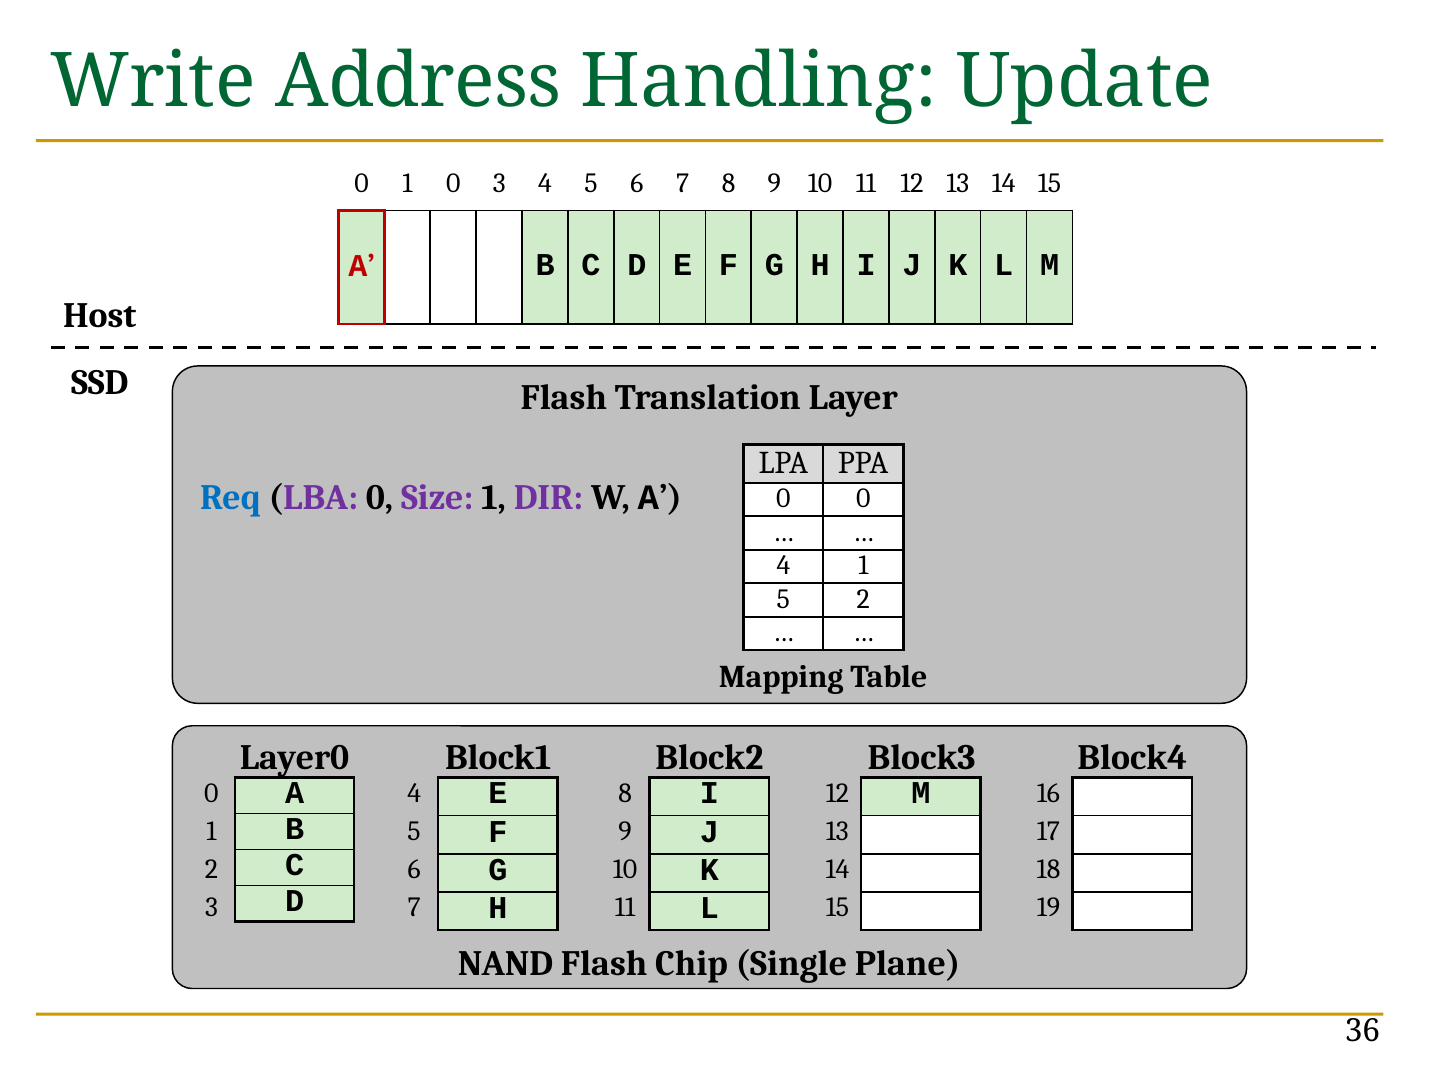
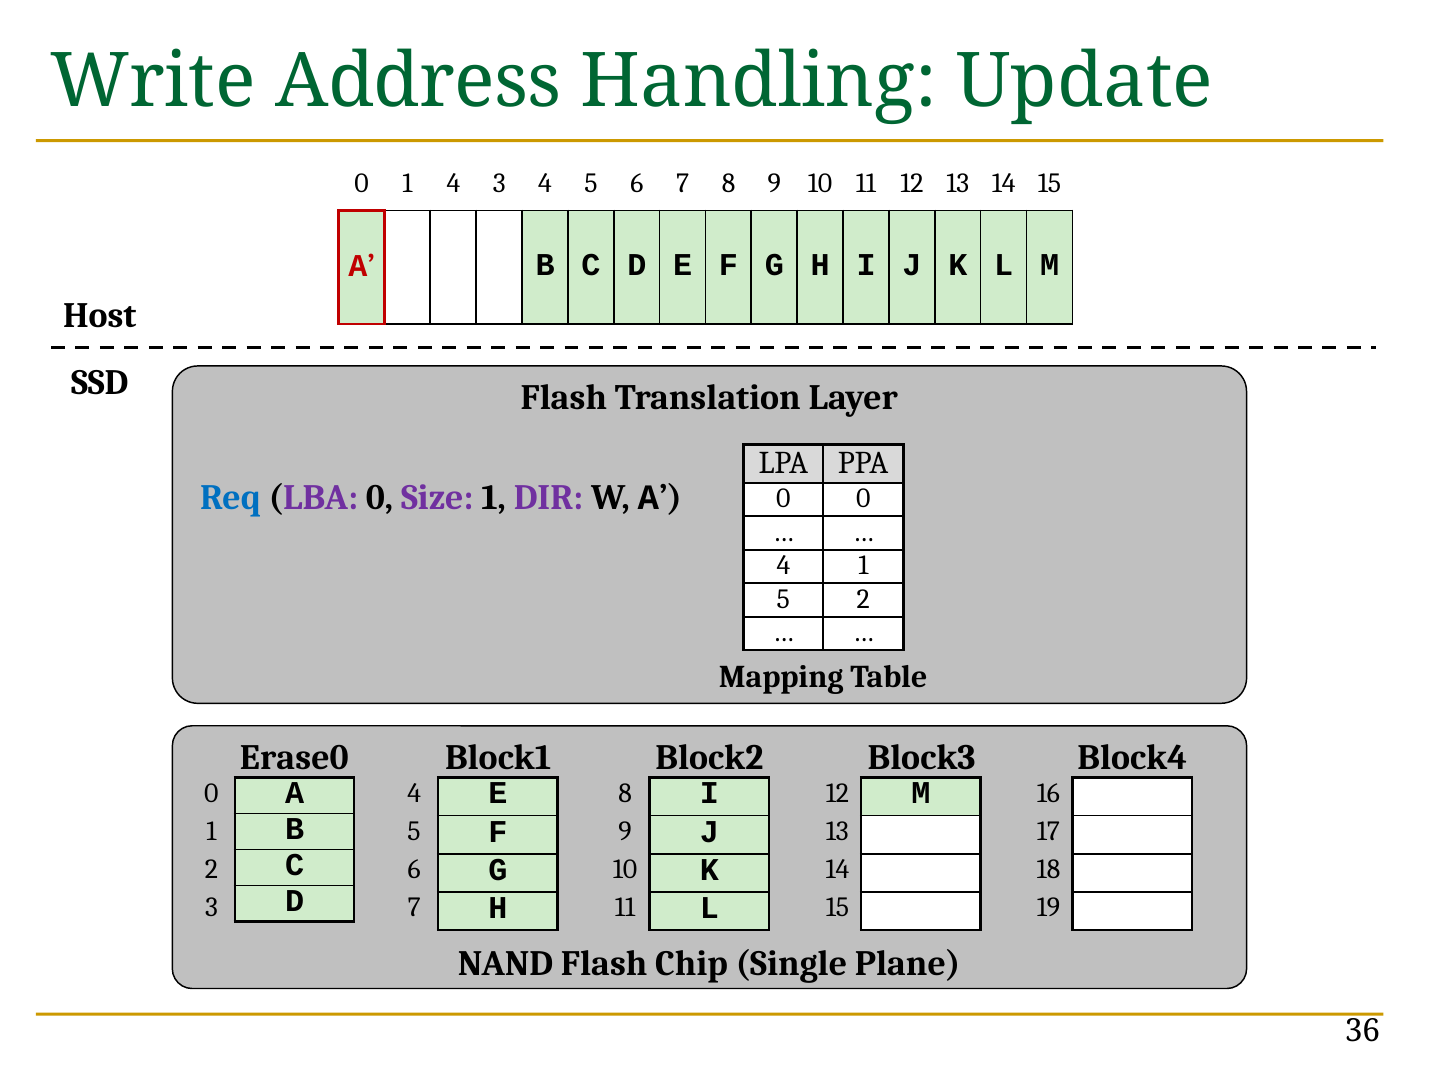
1 0: 0 -> 4
Layer0: Layer0 -> Erase0
